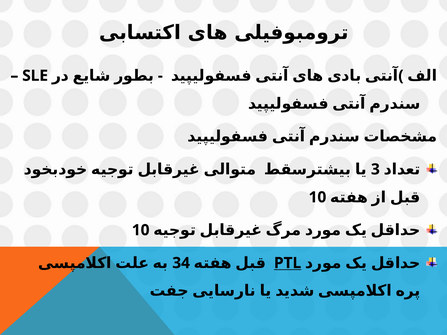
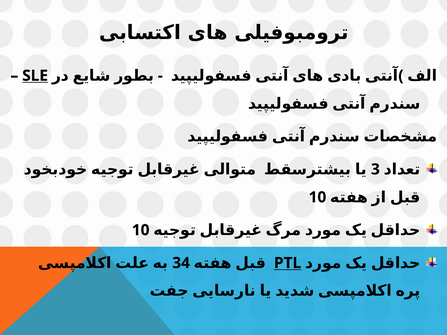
SLE underline: none -> present
